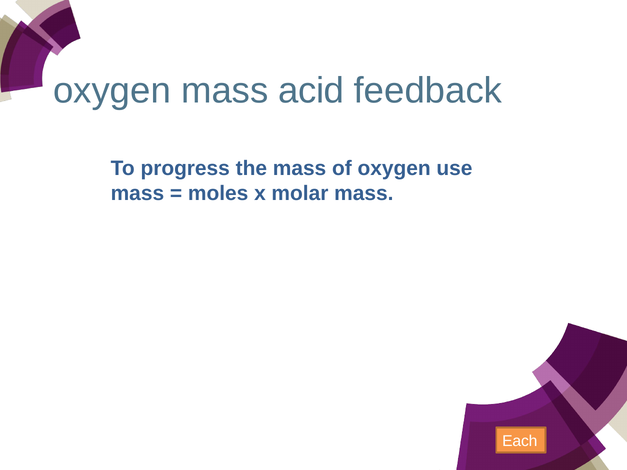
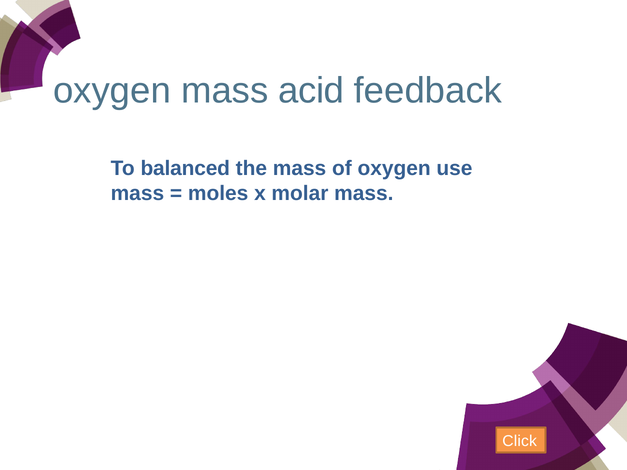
progress: progress -> balanced
Each: Each -> Click
